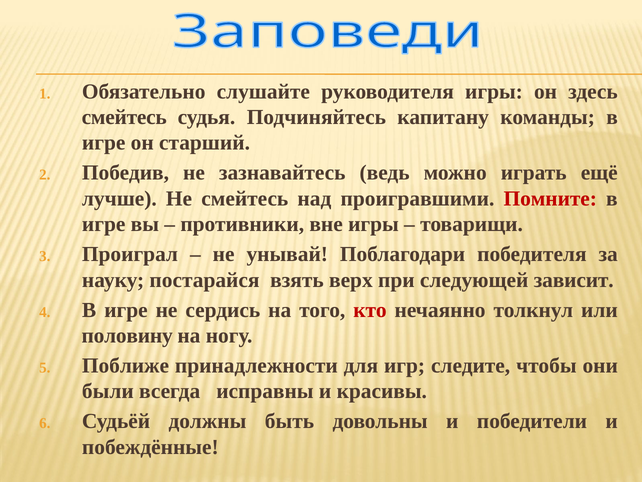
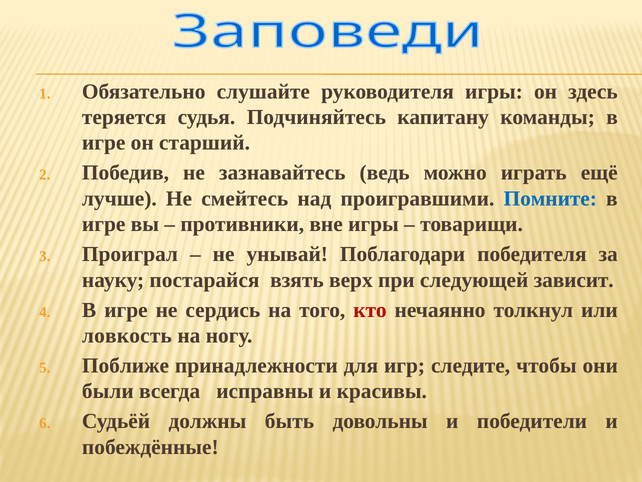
смейтесь at (124, 117): смейтесь -> теряется
Помните colour: red -> blue
половину: половину -> ловкость
